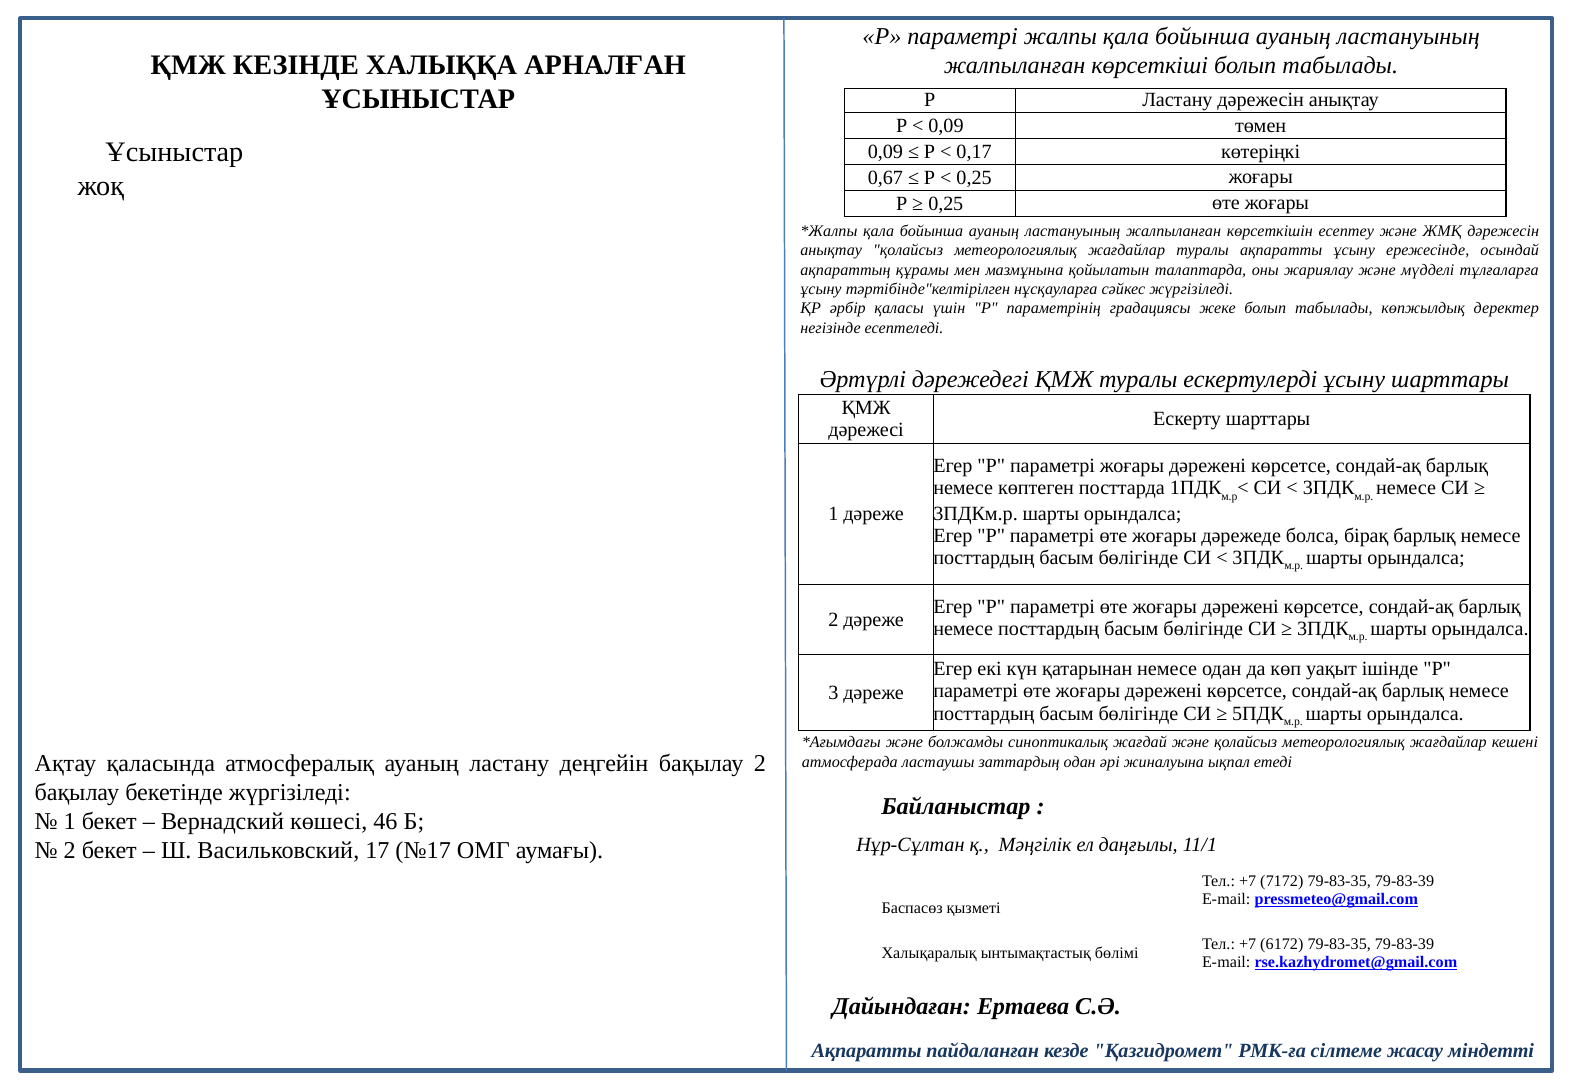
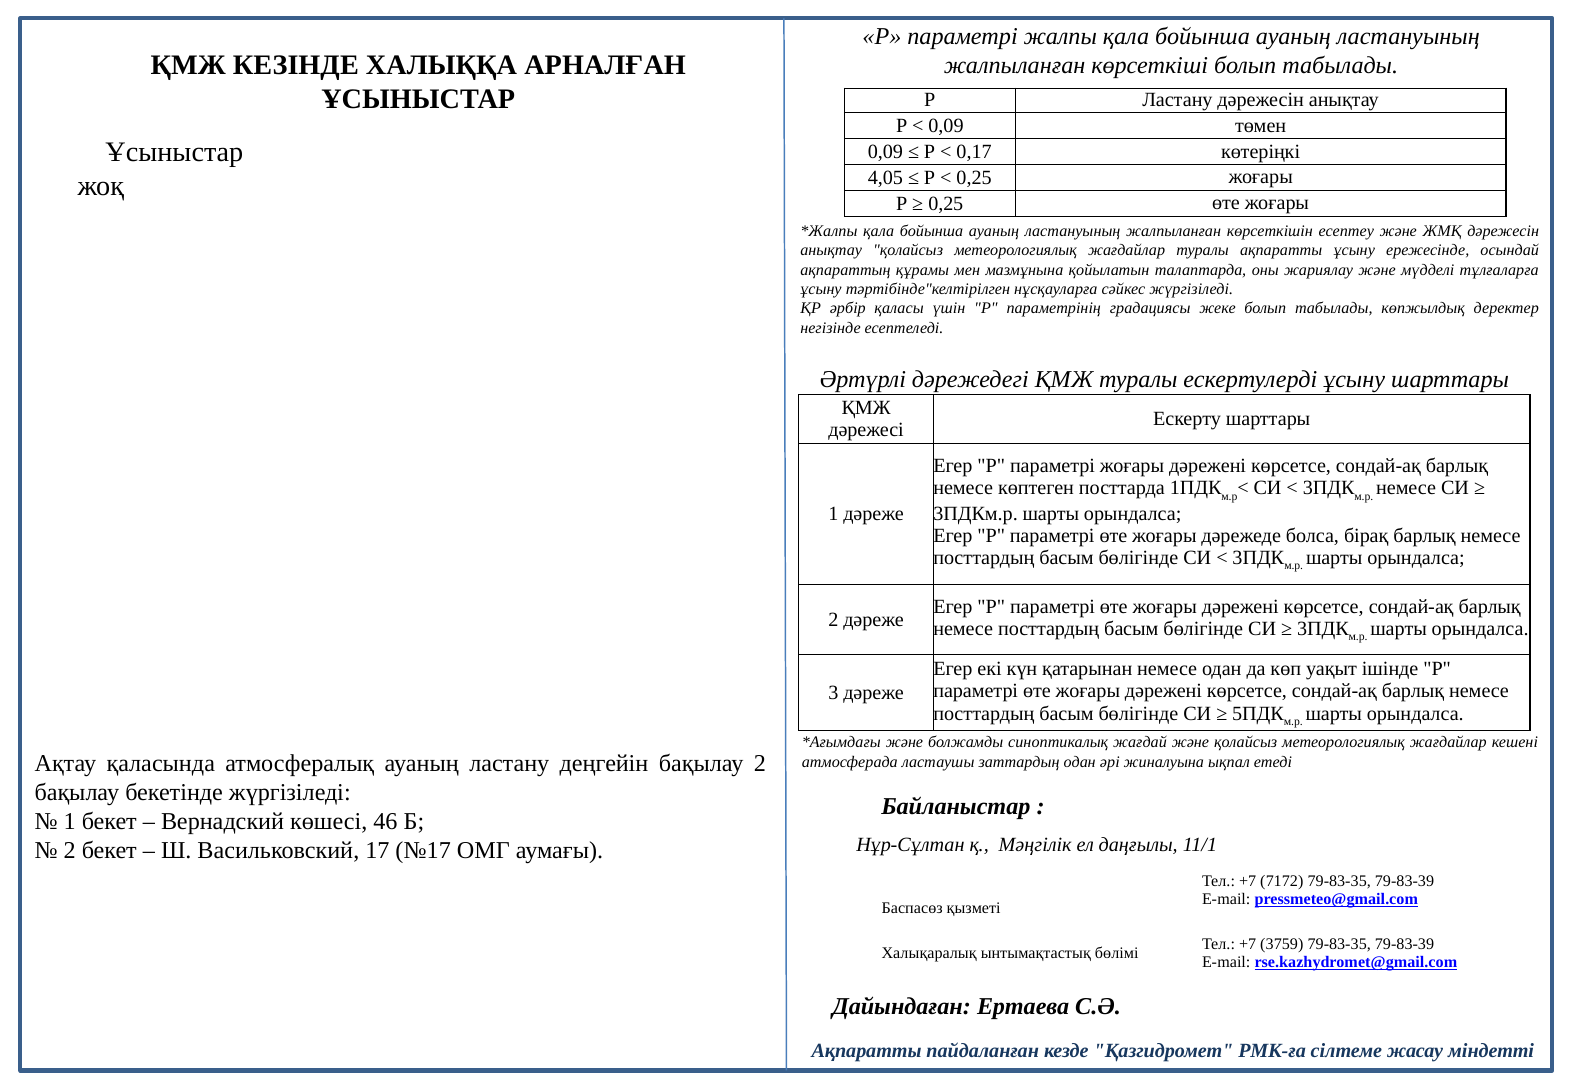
0,67: 0,67 -> 4,05
6172: 6172 -> 3759
